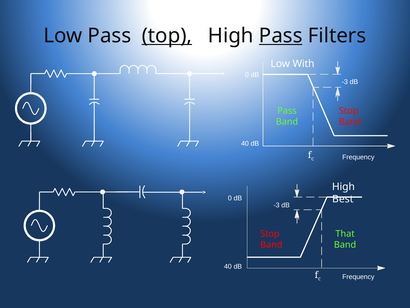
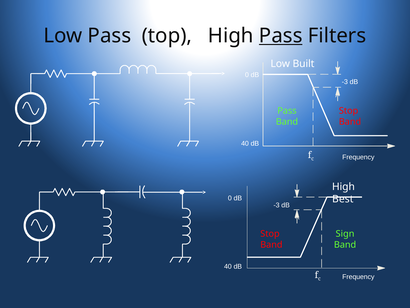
top underline: present -> none
With: With -> Built
That: That -> Sign
